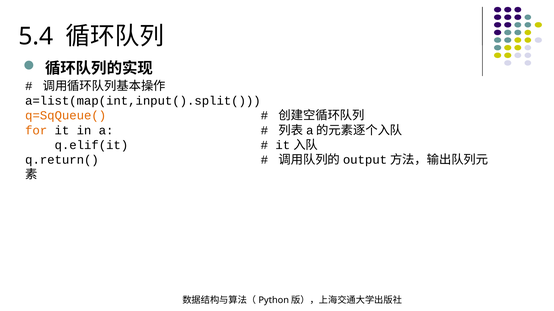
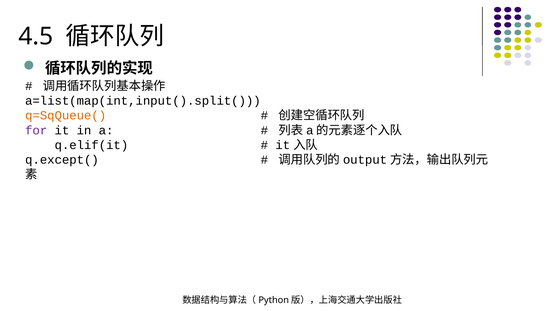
5.4: 5.4 -> 4.5
for colour: orange -> purple
q.return(: q.return( -> q.except(
